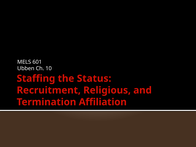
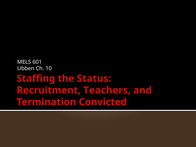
Religious: Religious -> Teachers
Affiliation: Affiliation -> Convicted
